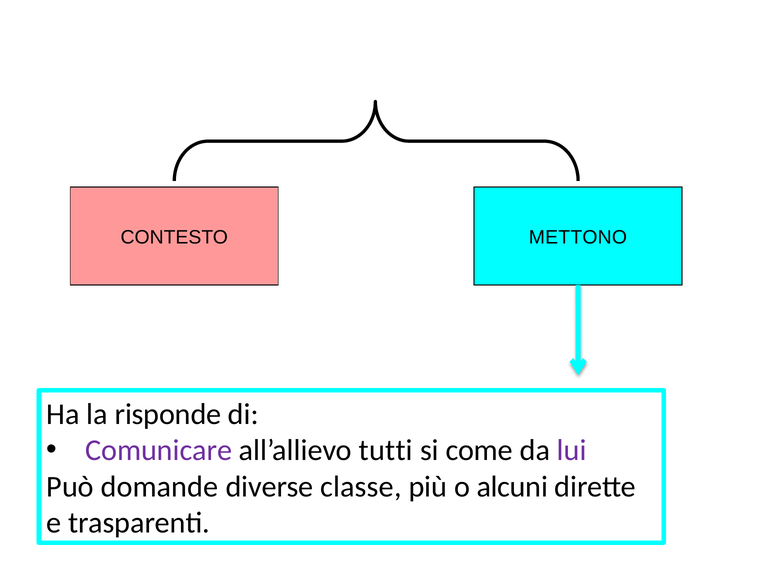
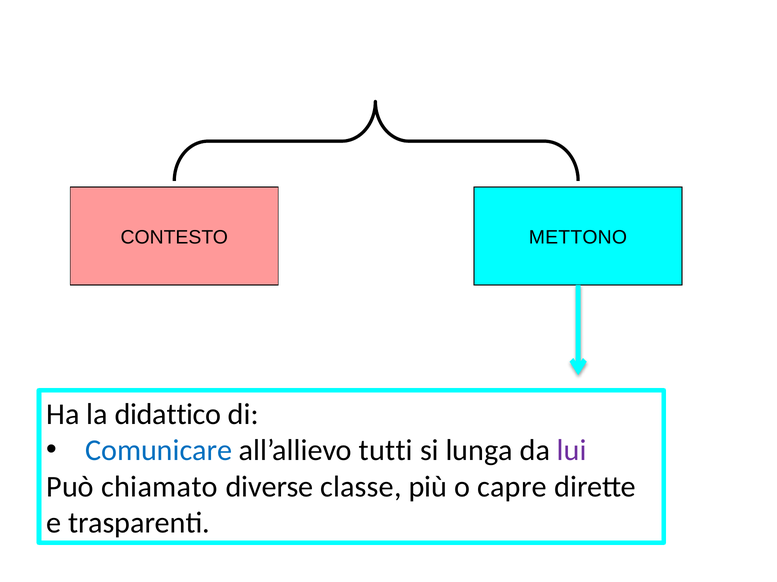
risponde: risponde -> didattico
Comunicare colour: purple -> blue
come: come -> lunga
domande: domande -> chiamato
alcuni: alcuni -> capre
